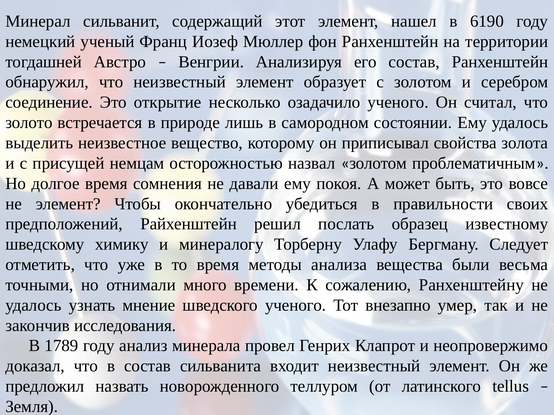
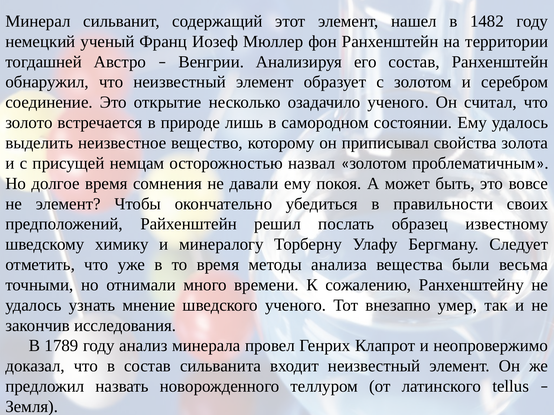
6190: 6190 -> 1482
